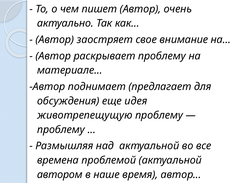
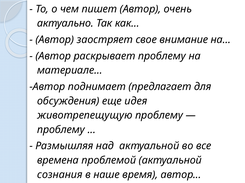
автором: автором -> сознания
